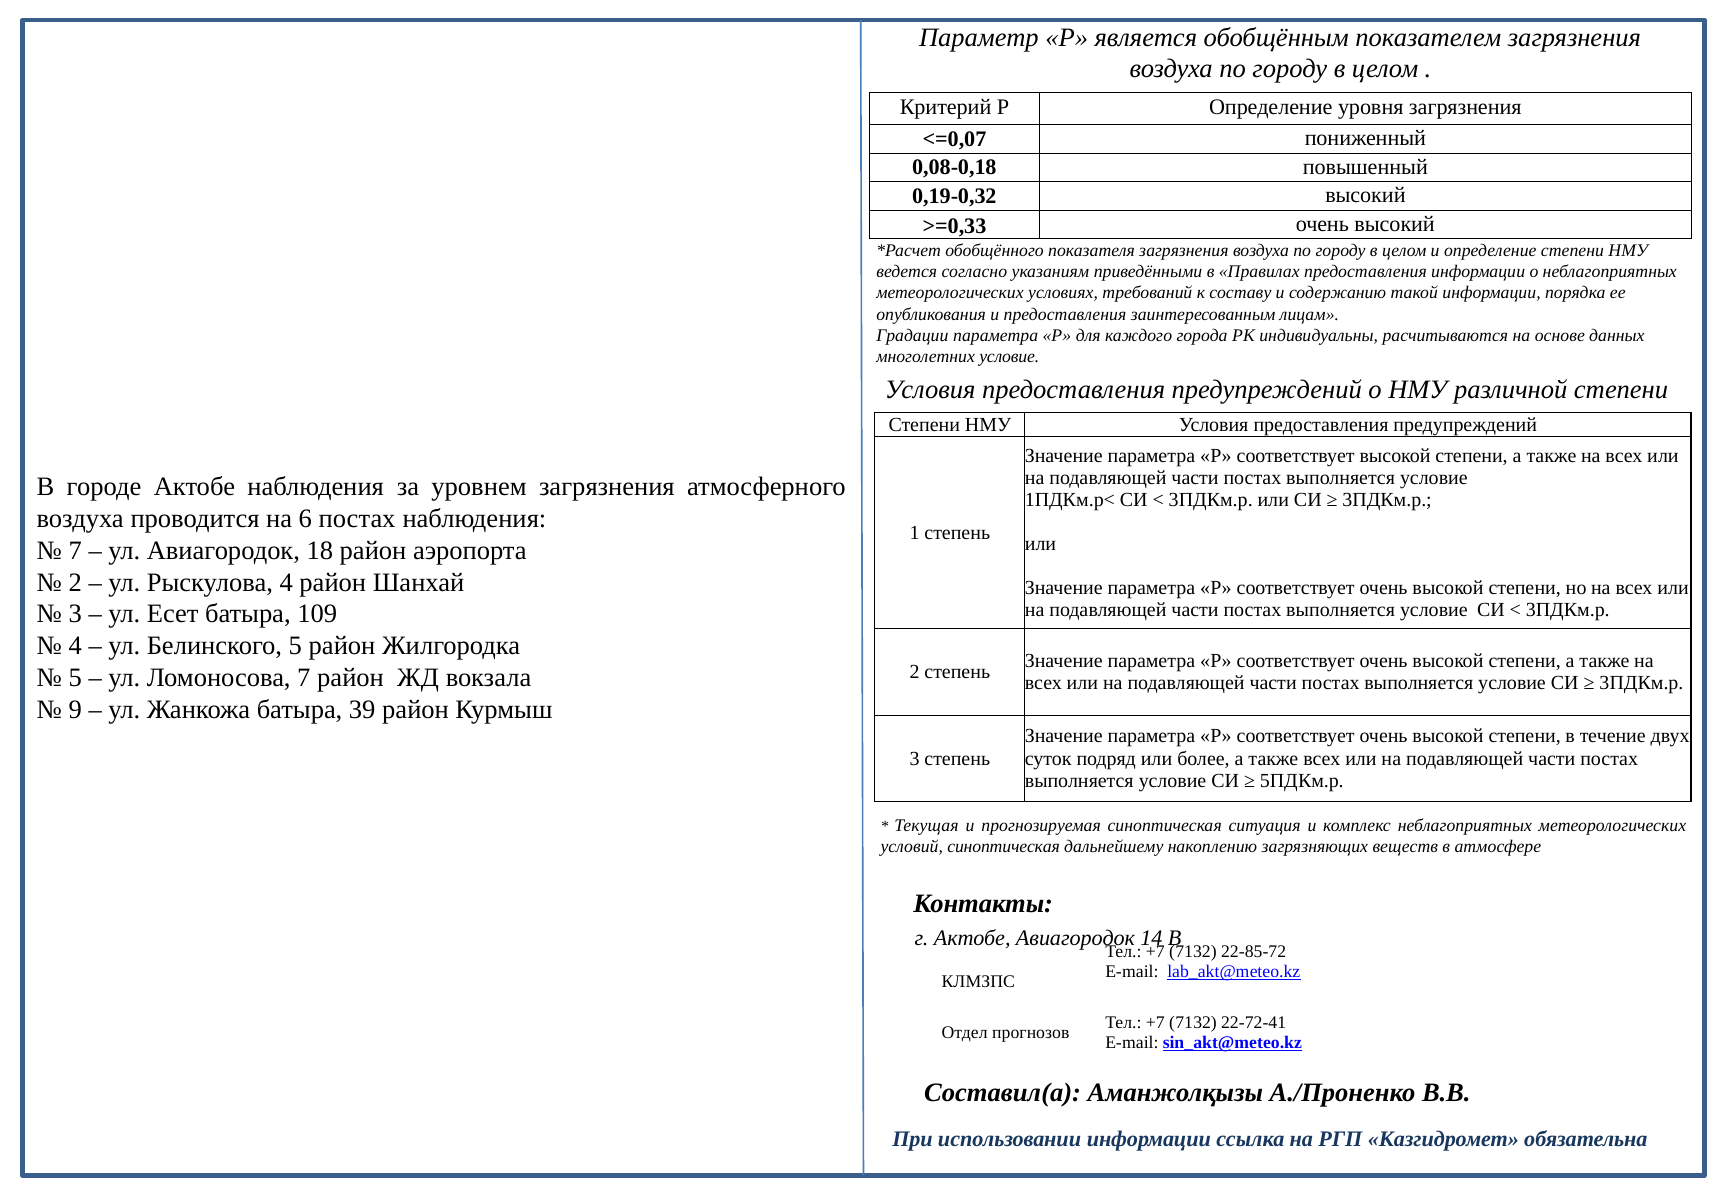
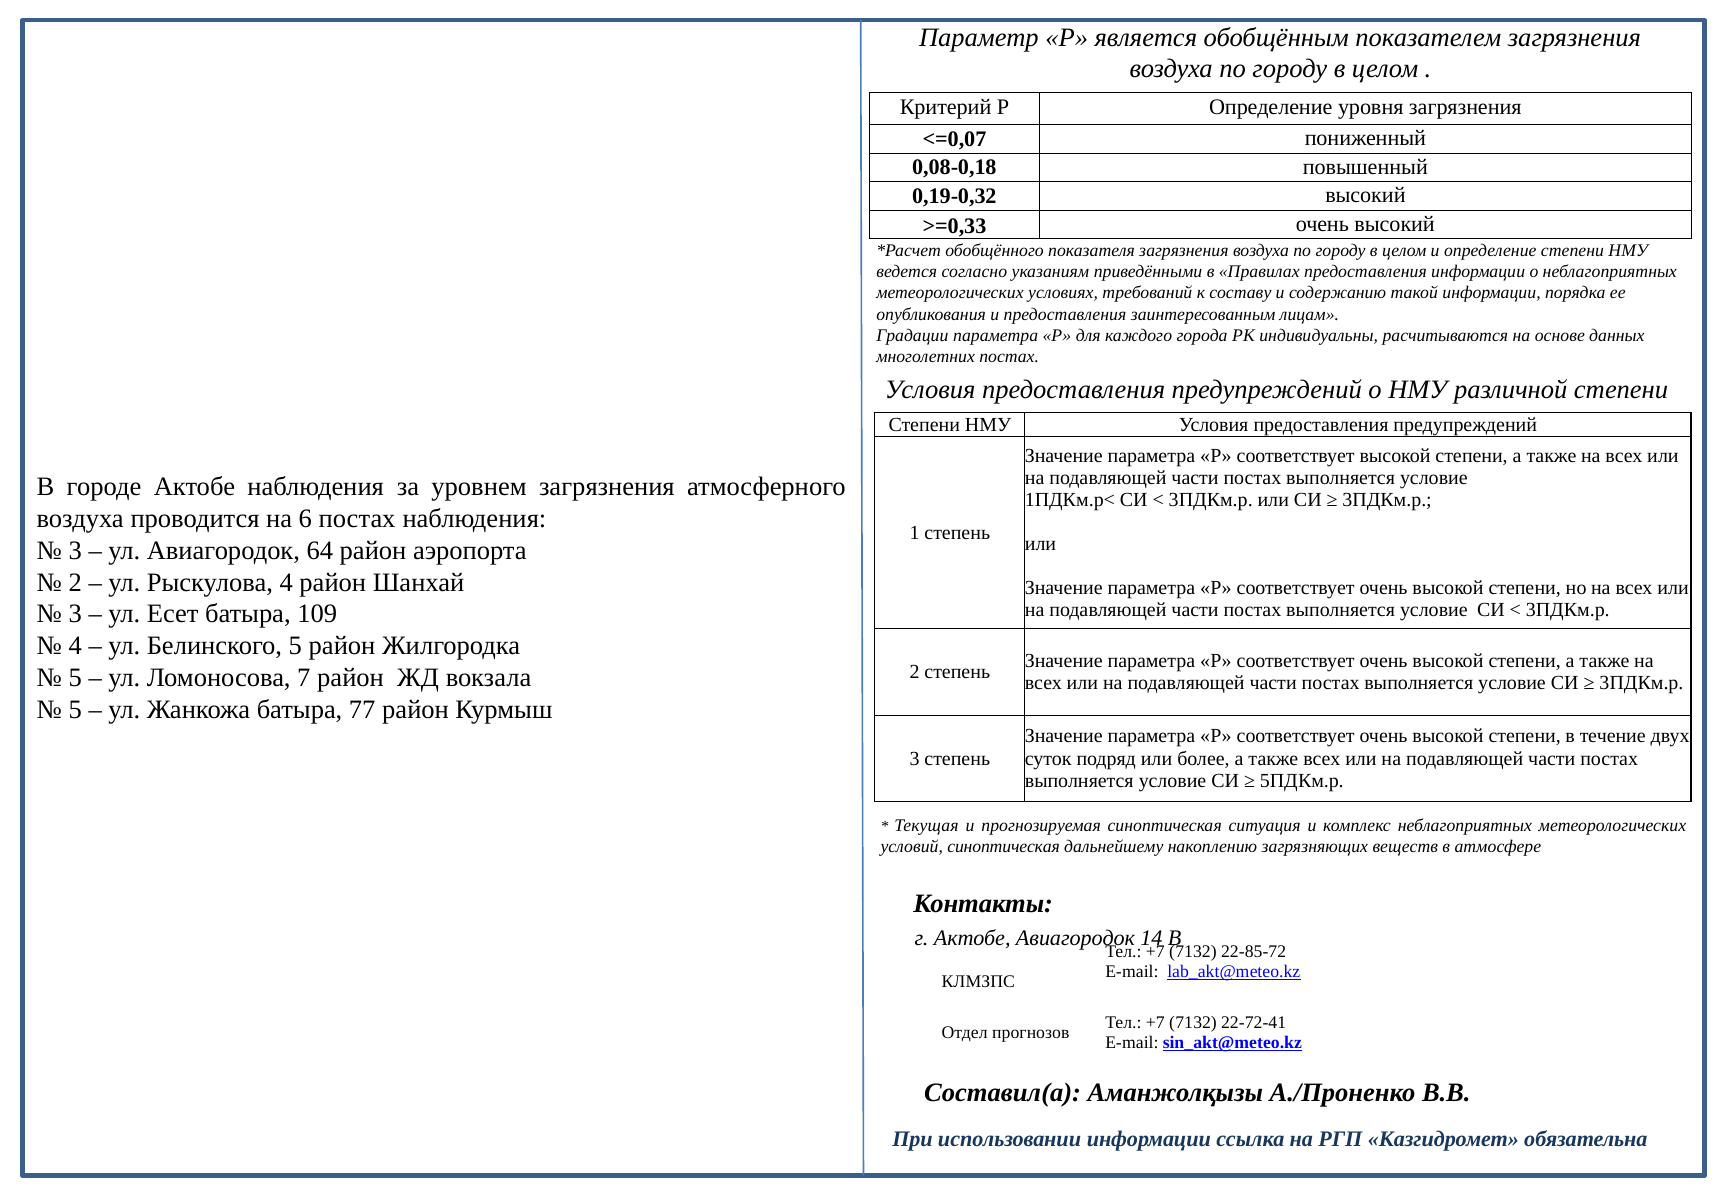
многолетних условие: условие -> постах
7 at (75, 550): 7 -> 3
18: 18 -> 64
9 at (75, 710): 9 -> 5
39: 39 -> 77
